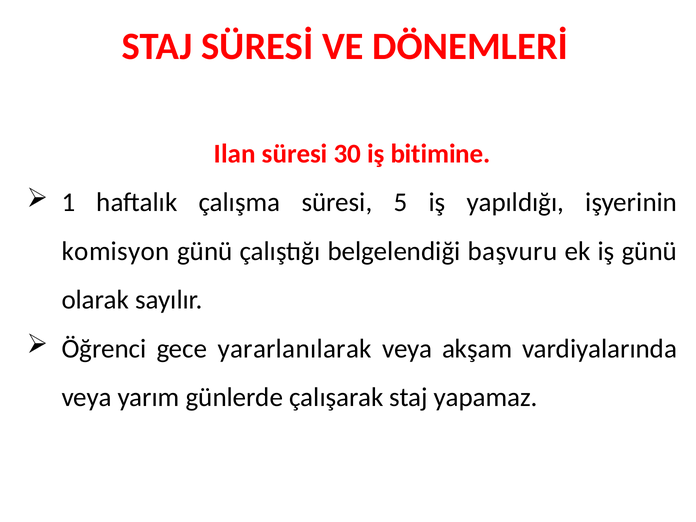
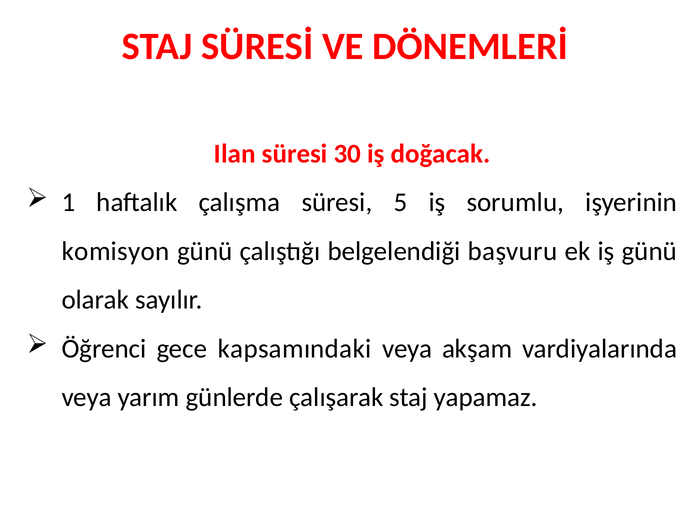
bitimine: bitimine -> doğacak
yapıldığı: yapıldığı -> sorumlu
yararlanılarak: yararlanılarak -> kapsamındaki
